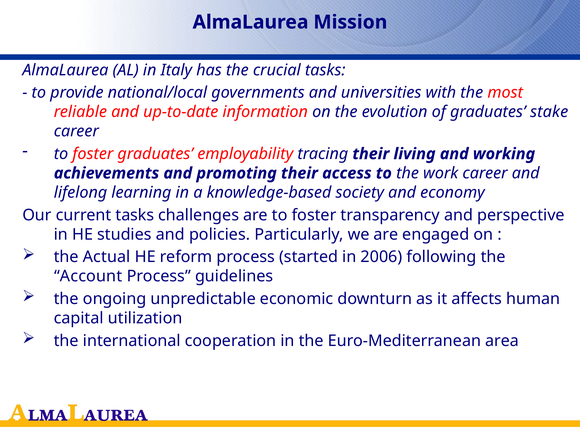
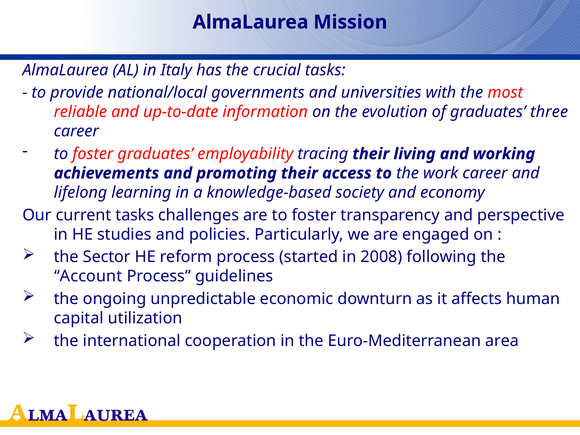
stake: stake -> three
Actual: Actual -> Sector
2006: 2006 -> 2008
